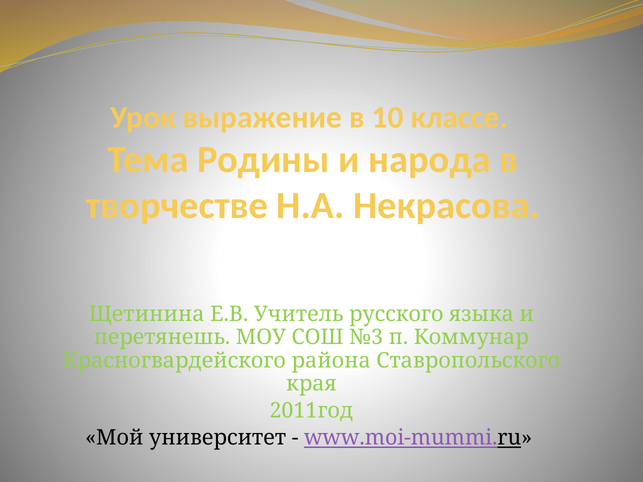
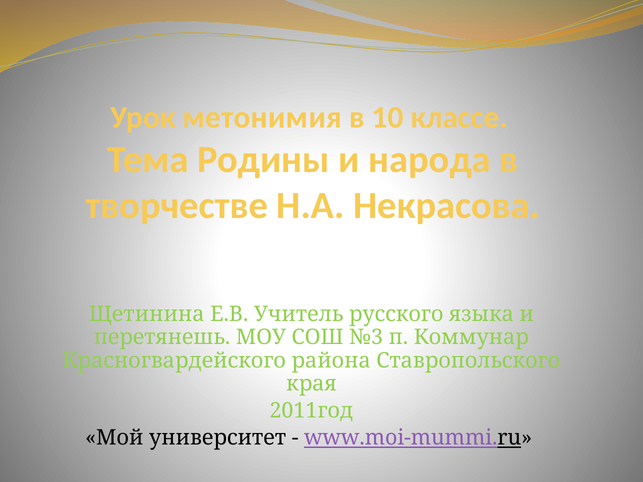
выражение: выражение -> метонимия
